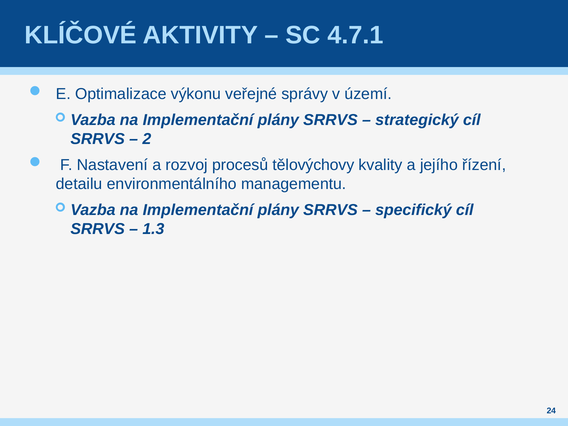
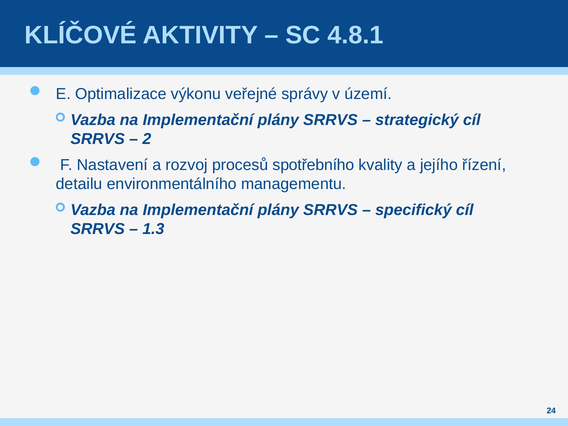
4.7.1: 4.7.1 -> 4.8.1
tělovýchovy: tělovýchovy -> spotřebního
